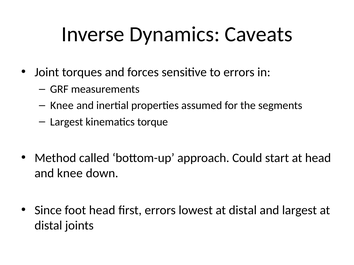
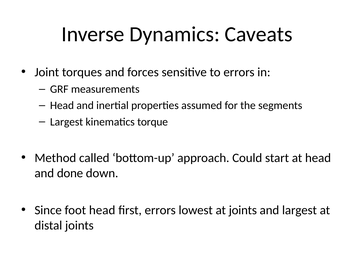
Knee at (62, 106): Knee -> Head
and knee: knee -> done
lowest at distal: distal -> joints
